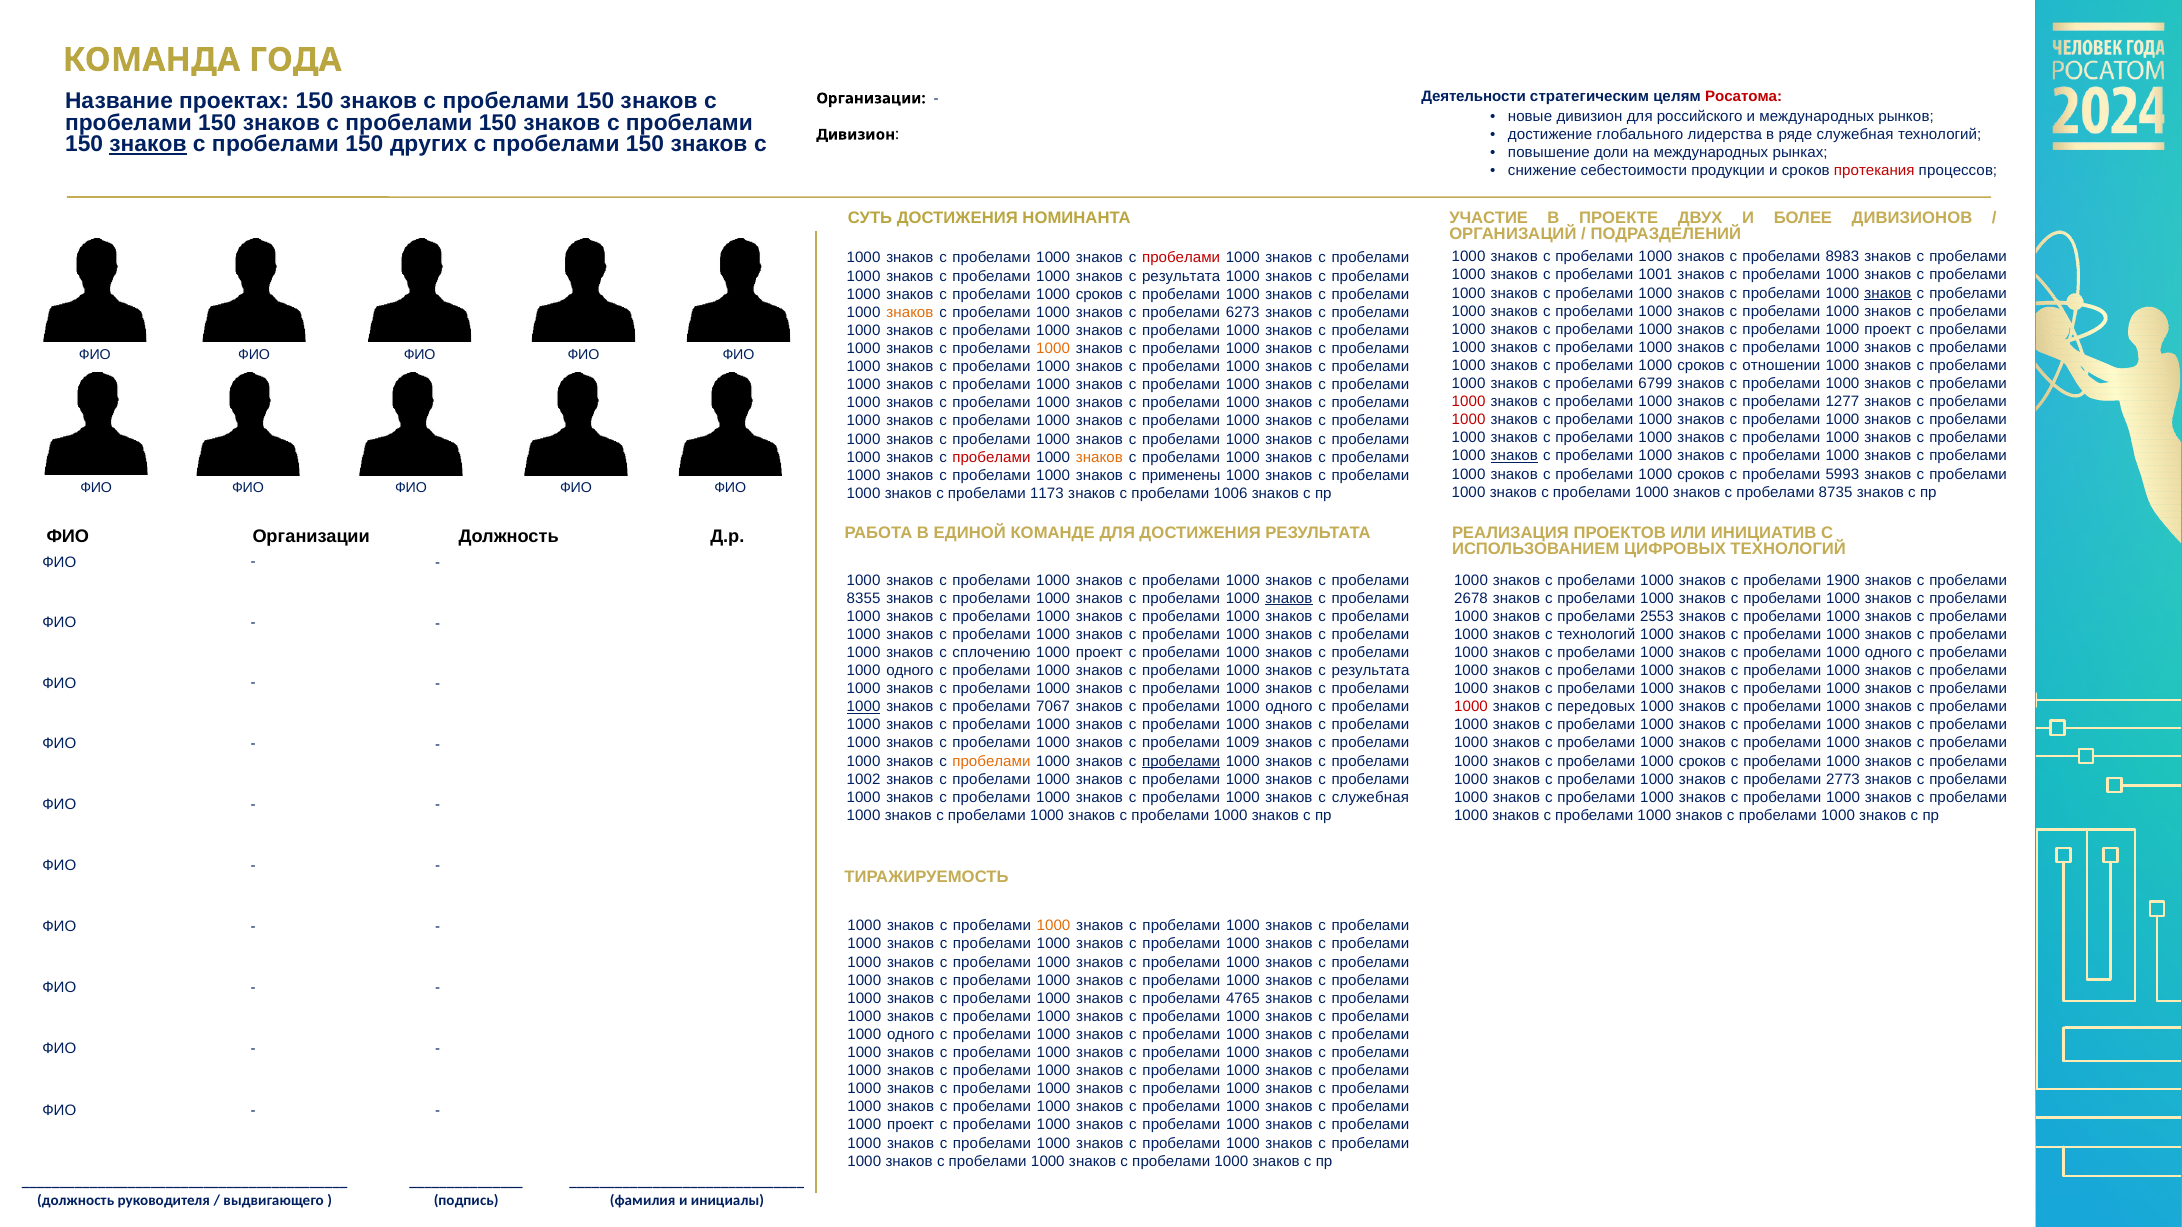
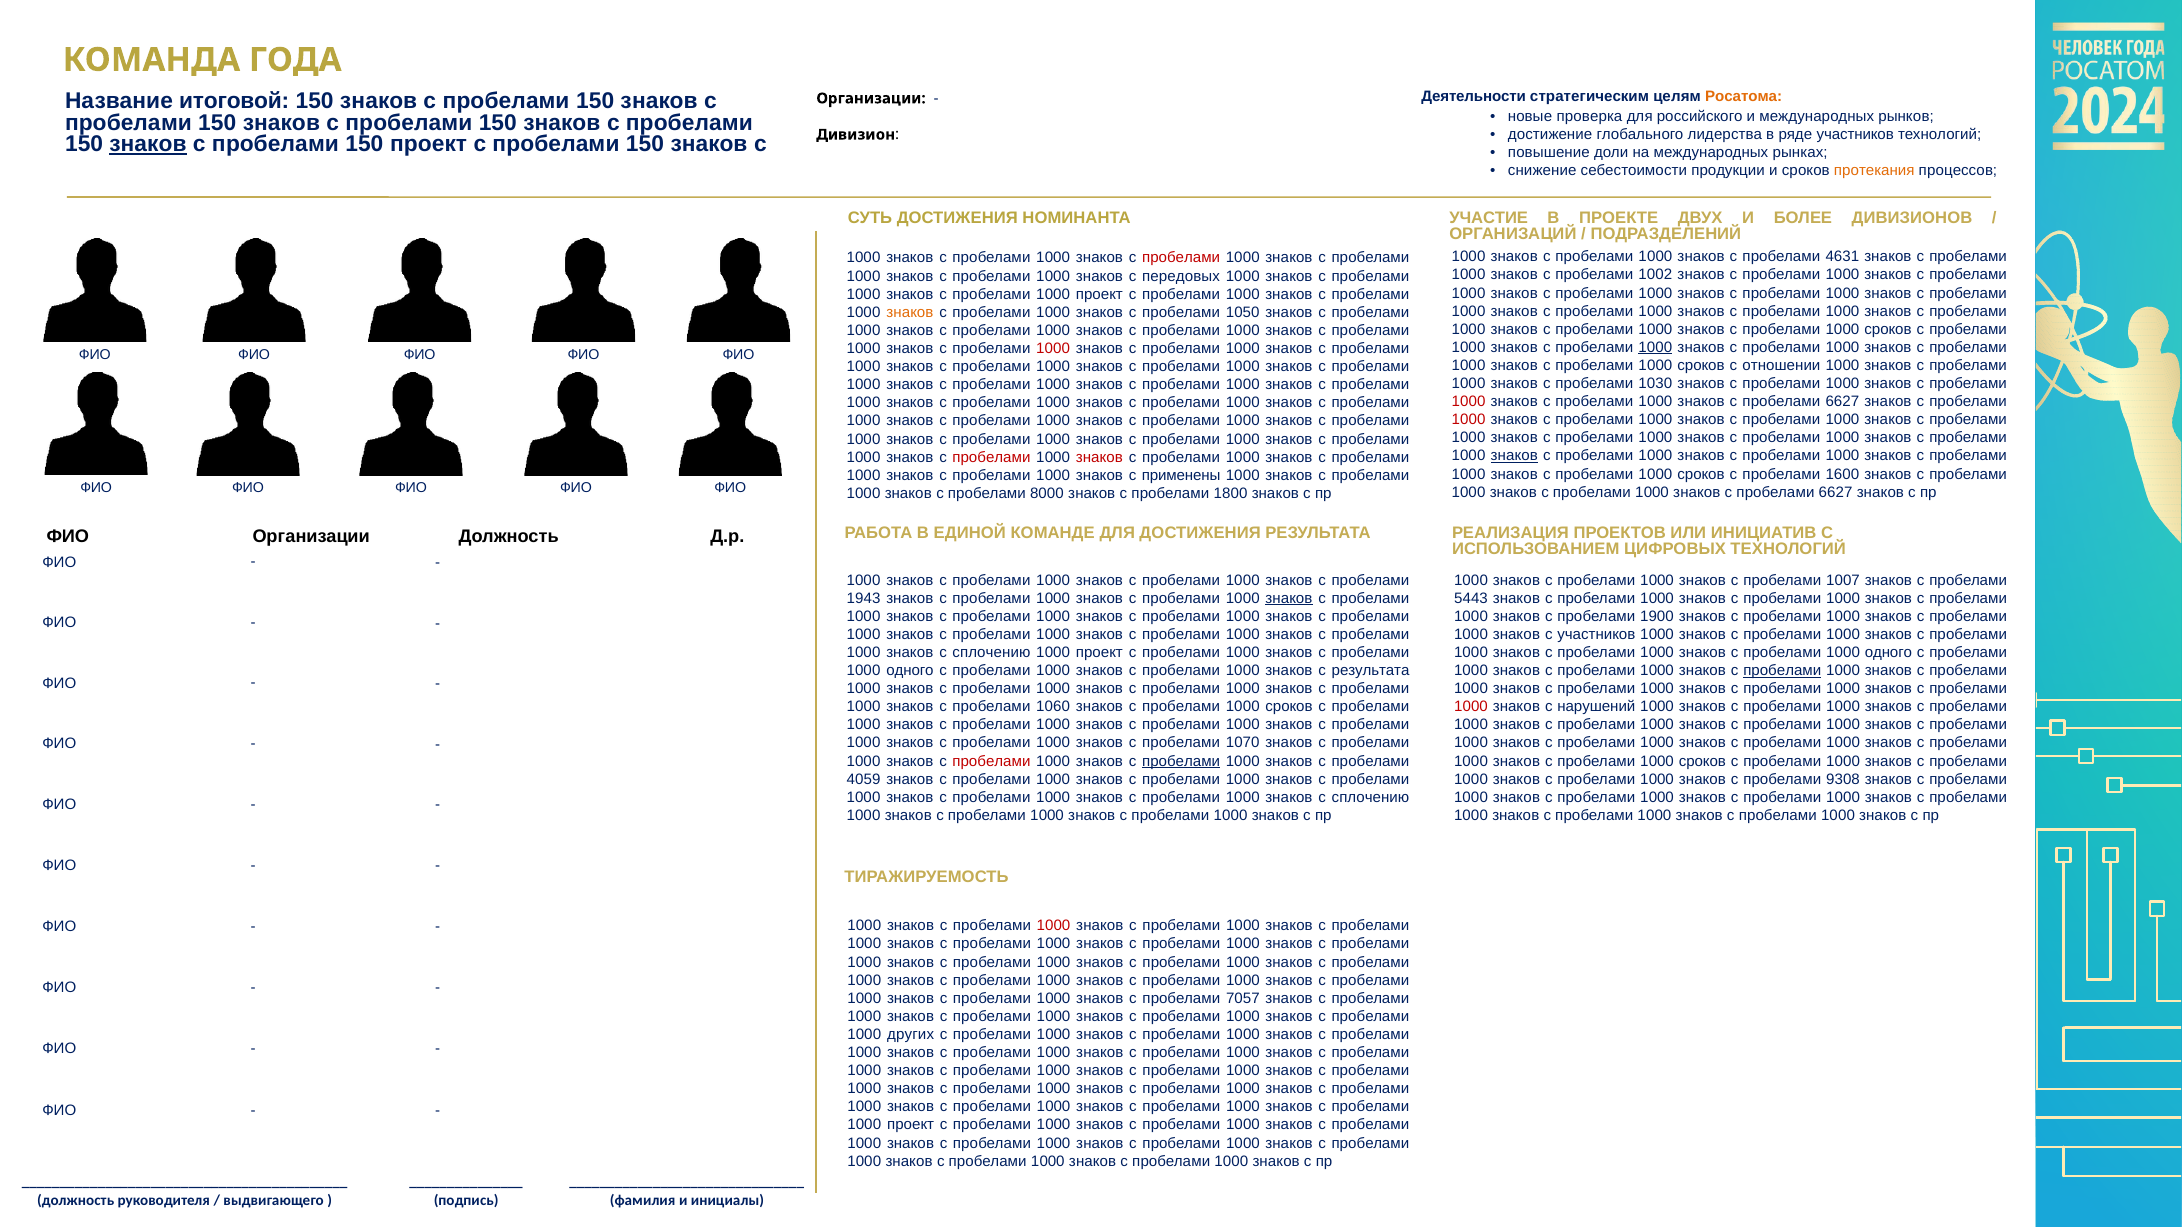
Росатома colour: red -> orange
проектах: проектах -> итоговой
новые дивизион: дивизион -> проверка
ряде служебная: служебная -> участников
150 других: других -> проект
протекания colour: red -> orange
8983: 8983 -> 4631
1001: 1001 -> 1002
результата at (1181, 276): результата -> передовых
знаков at (1888, 293) underline: present -> none
сроков at (1099, 294): сроков -> проект
6273: 6273 -> 1050
проект at (1888, 329): проект -> сроков
1000 at (1655, 348) underline: none -> present
1000 at (1053, 349) colour: orange -> red
6799: 6799 -> 1030
1277 at (1842, 402): 1277 -> 6627
знаков at (1099, 457) colour: orange -> red
5993: 5993 -> 1600
8735 at (1836, 492): 8735 -> 6627
1173: 1173 -> 8000
1006: 1006 -> 1800
1900: 1900 -> 1007
8355: 8355 -> 1943
2678: 2678 -> 5443
2553: 2553 -> 1900
с технологий: технологий -> участников
пробелами at (1782, 671) underline: none -> present
1000 at (864, 707) underline: present -> none
7067: 7067 -> 1060
одного at (1289, 707): одного -> сроков
передовых: передовых -> нарушений
1009: 1009 -> 1070
пробелами at (991, 761) colour: orange -> red
1002: 1002 -> 4059
2773: 2773 -> 9308
служебная at (1370, 798): служебная -> сплочению
1000 at (1054, 926) colour: orange -> red
4765: 4765 -> 7057
одного at (911, 1035): одного -> других
